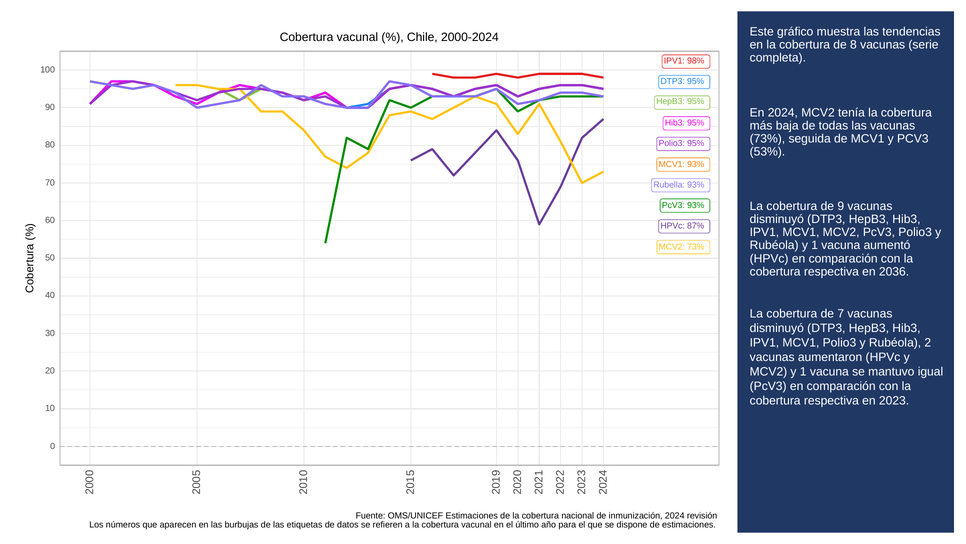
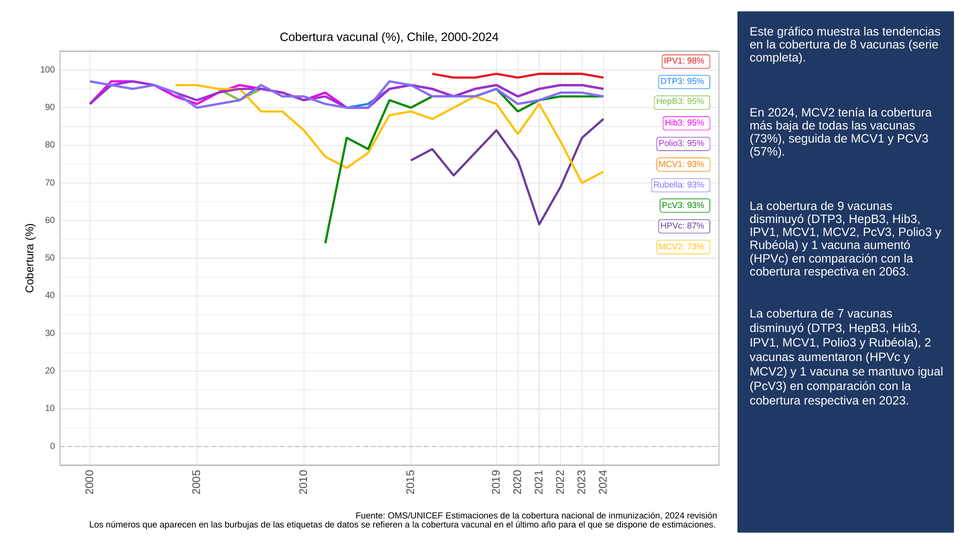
53%: 53% -> 57%
2036: 2036 -> 2063
